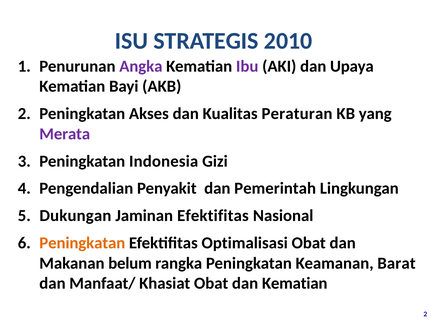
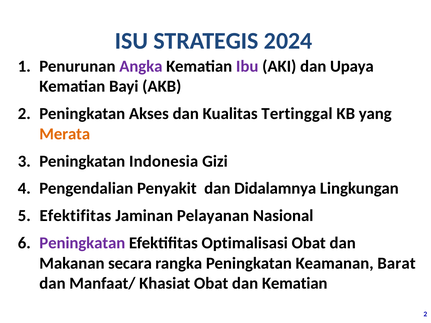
2010: 2010 -> 2024
Peraturan: Peraturan -> Tertinggal
Merata colour: purple -> orange
Pemerintah: Pemerintah -> Didalamnya
Dukungan at (75, 216): Dukungan -> Efektifitas
Jaminan Efektifitas: Efektifitas -> Pelayanan
Peningkatan at (82, 243) colour: orange -> purple
belum: belum -> secara
